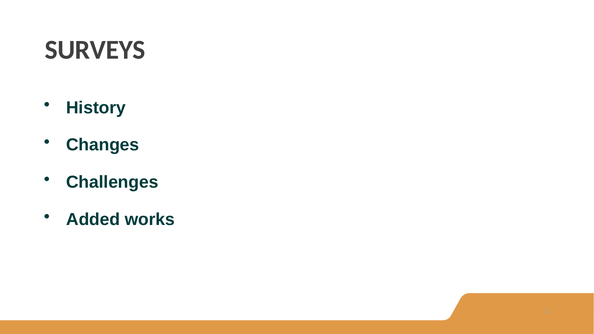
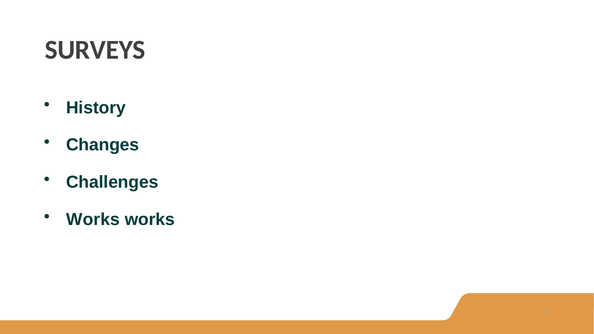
Added at (93, 220): Added -> Works
